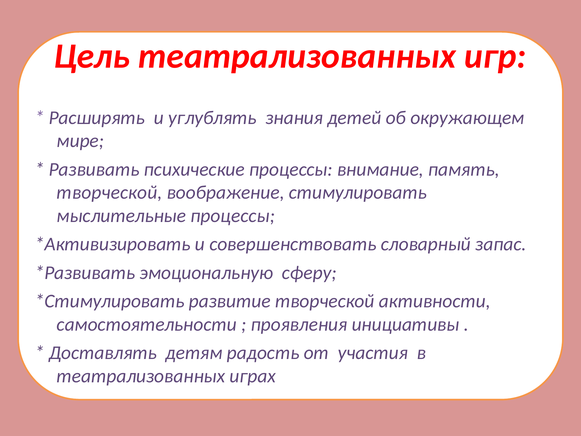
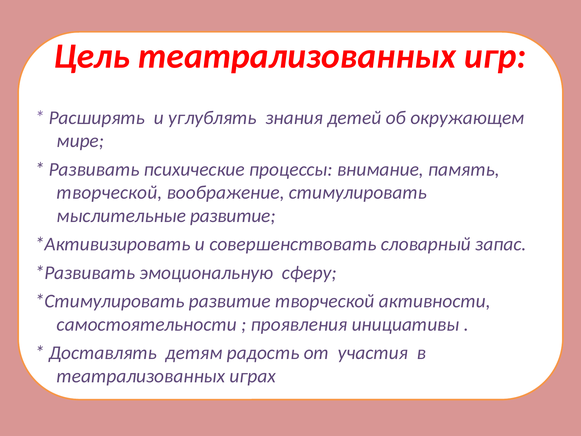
мыслительные процессы: процессы -> развитие
